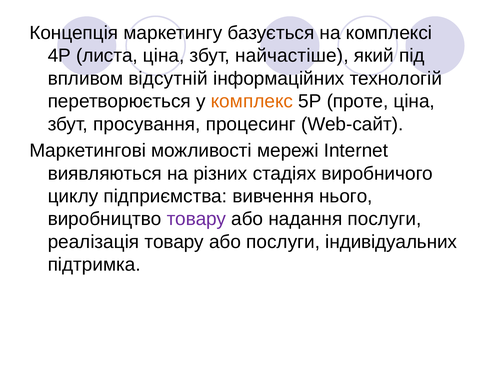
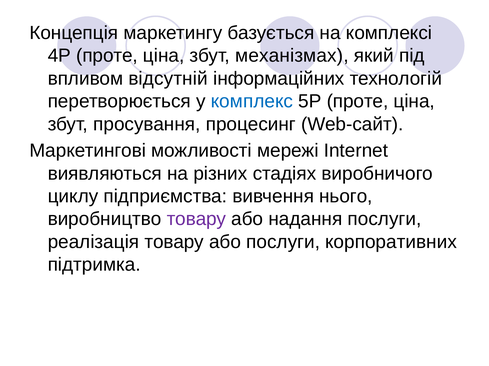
4Р листа: листа -> проте
найчастіше: найчастіше -> механізмах
комплекс colour: orange -> blue
індивідуальних: індивідуальних -> корпоративних
